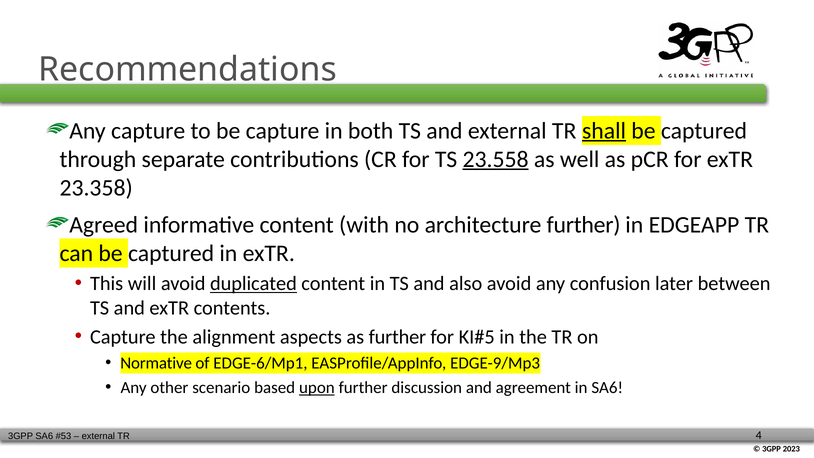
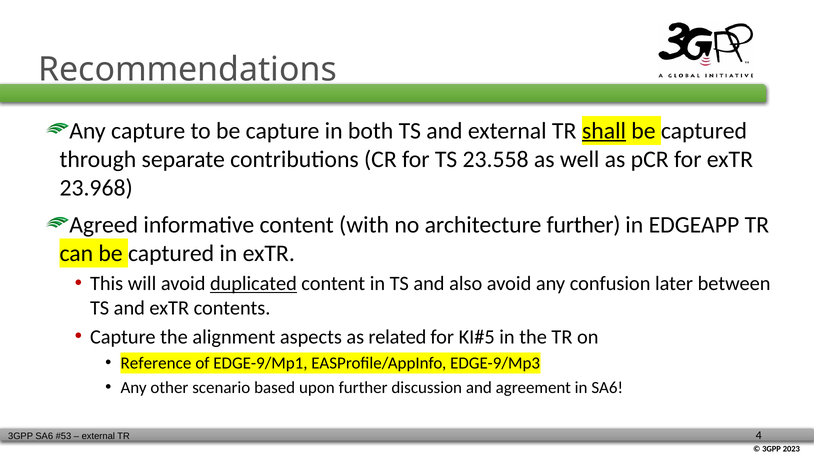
23.558 underline: present -> none
23.358: 23.358 -> 23.968
as further: further -> related
Normative: Normative -> Reference
EDGE-6/Mp1: EDGE-6/Mp1 -> EDGE-9/Mp1
upon underline: present -> none
